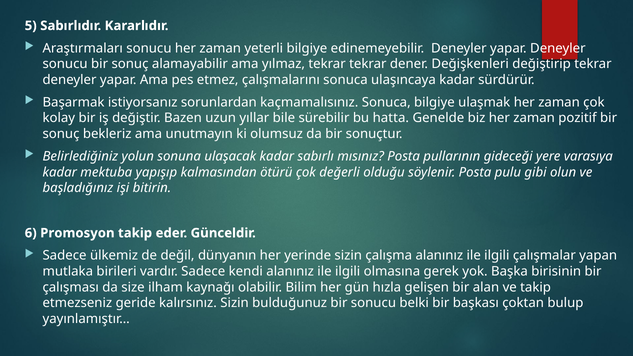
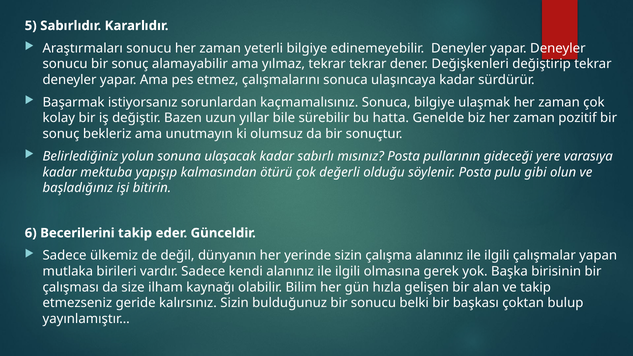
Promosyon: Promosyon -> Becerilerini
